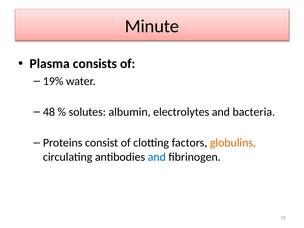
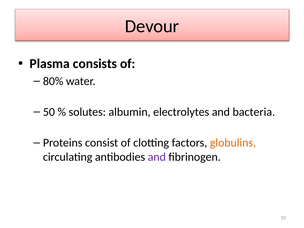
Minute: Minute -> Devour
19%: 19% -> 80%
48: 48 -> 50
and at (157, 157) colour: blue -> purple
